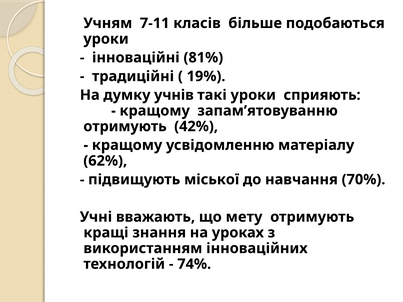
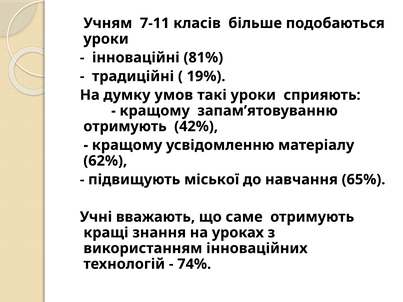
учнів: учнів -> умов
70%: 70% -> 65%
мету: мету -> саме
